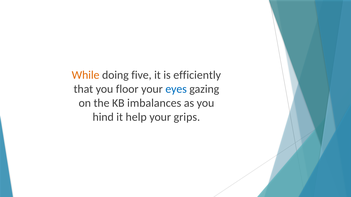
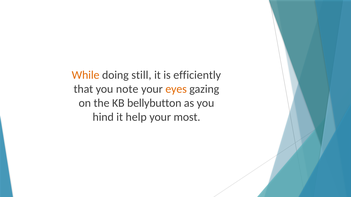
five: five -> still
floor: floor -> note
eyes colour: blue -> orange
imbalances: imbalances -> bellybutton
grips: grips -> most
